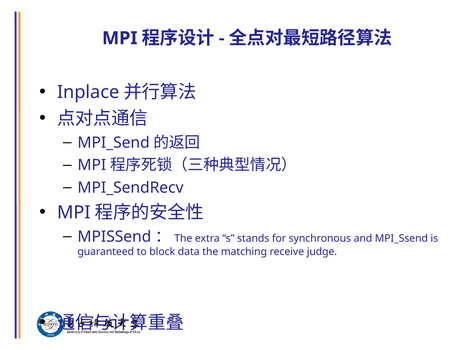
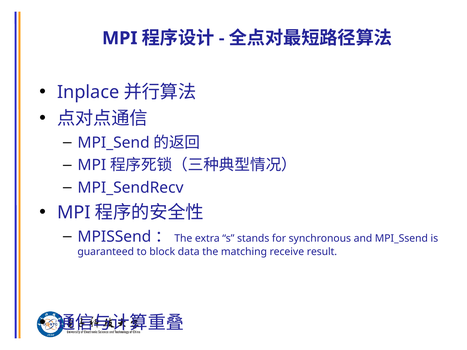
judge: judge -> result
